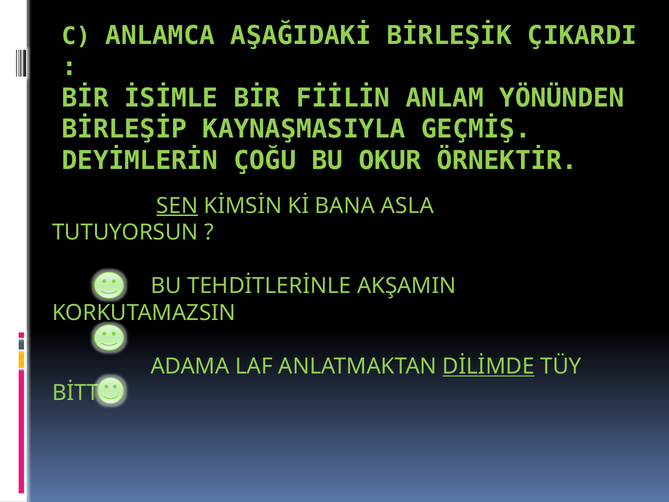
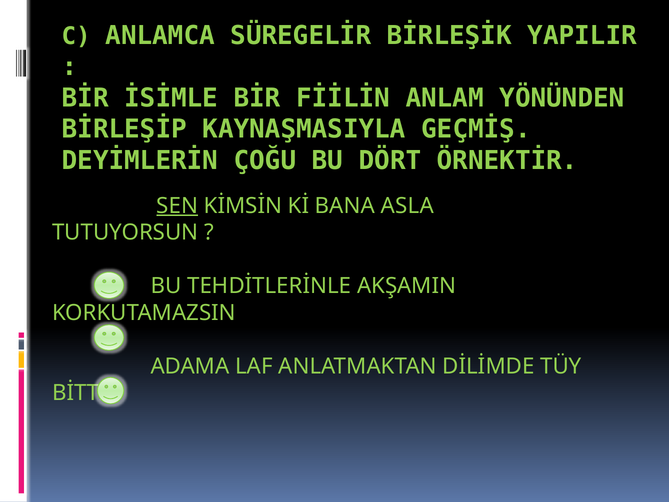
AŞAĞIDAKİ: AŞAĞIDAKİ -> SÜREGELİR
ÇIKARDI: ÇIKARDI -> YAPILIR
OKUR: OKUR -> DÖRT
DİLİMDE underline: present -> none
